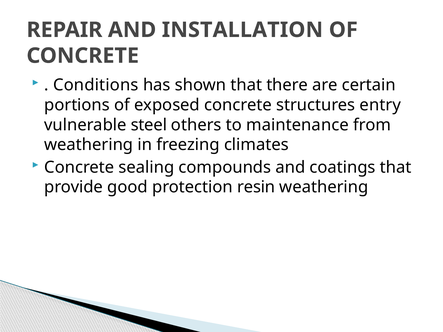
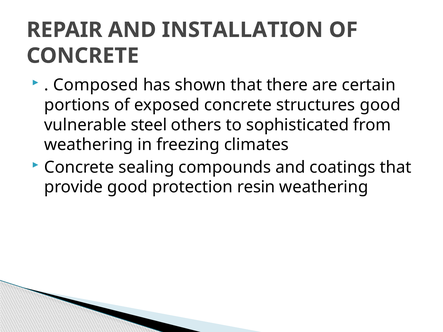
Conditions: Conditions -> Composed
structures entry: entry -> good
maintenance: maintenance -> sophisticated
